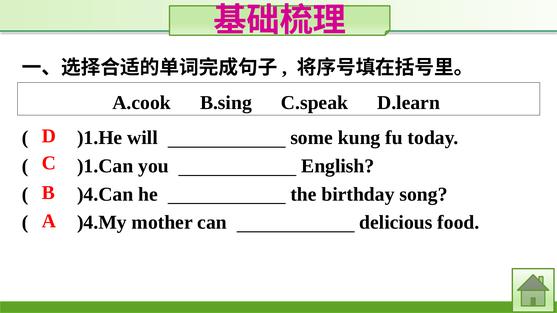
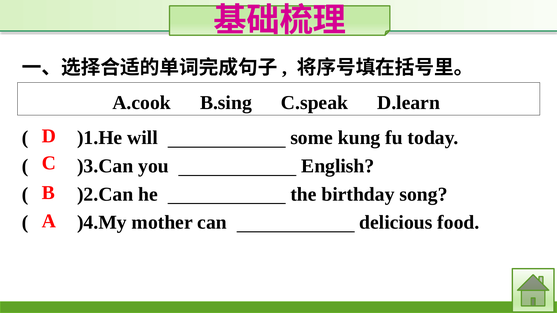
)1.Can: )1.Can -> )3.Can
)4.Can: )4.Can -> )2.Can
